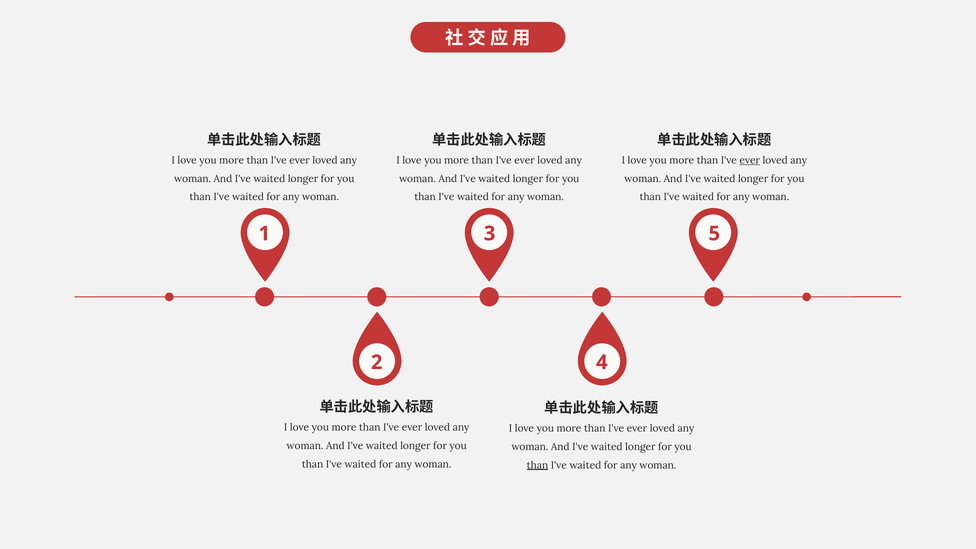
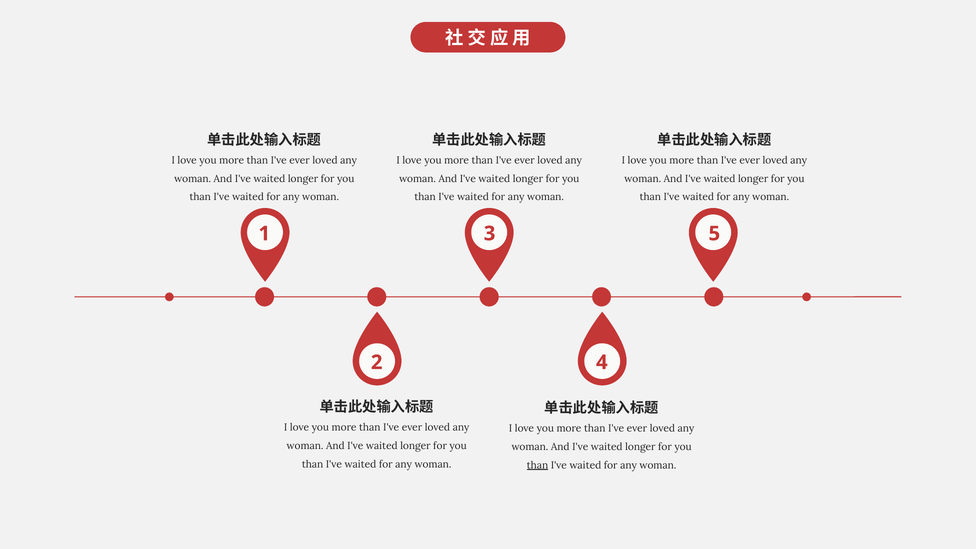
ever at (750, 160) underline: present -> none
